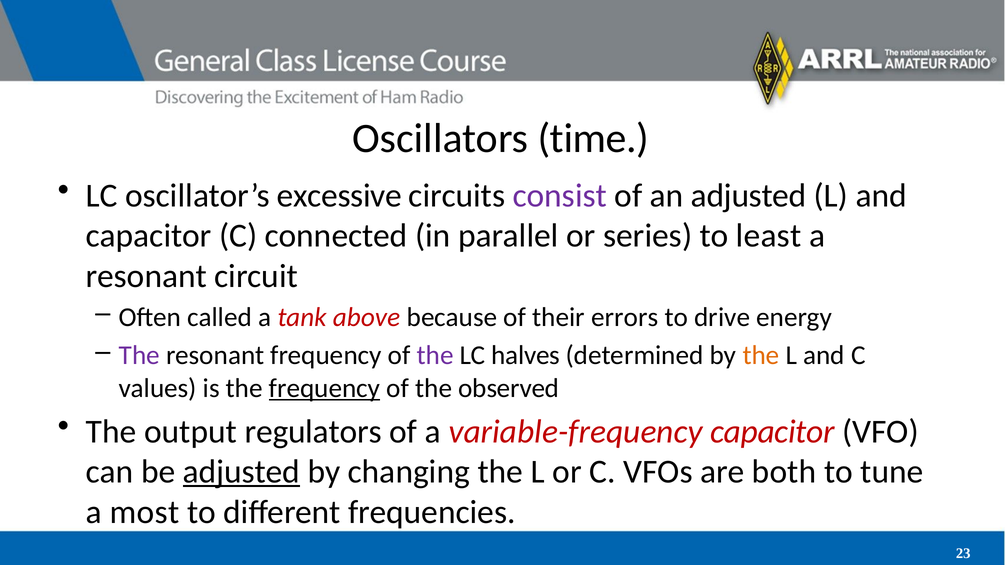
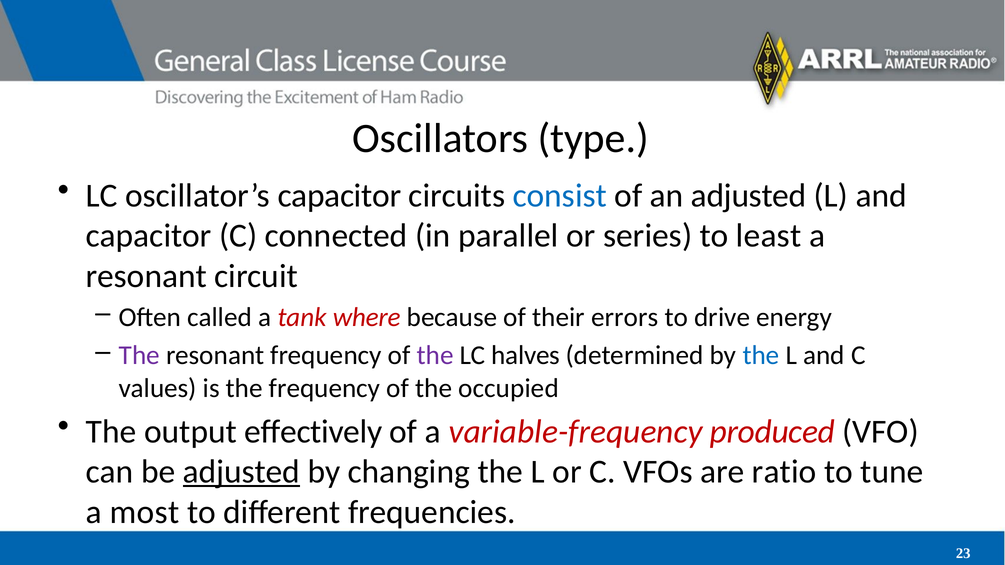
time: time -> type
oscillator’s excessive: excessive -> capacitor
consist colour: purple -> blue
above: above -> where
the at (761, 356) colour: orange -> blue
frequency at (325, 388) underline: present -> none
observed: observed -> occupied
regulators: regulators -> effectively
variable-frequency capacitor: capacitor -> produced
both: both -> ratio
